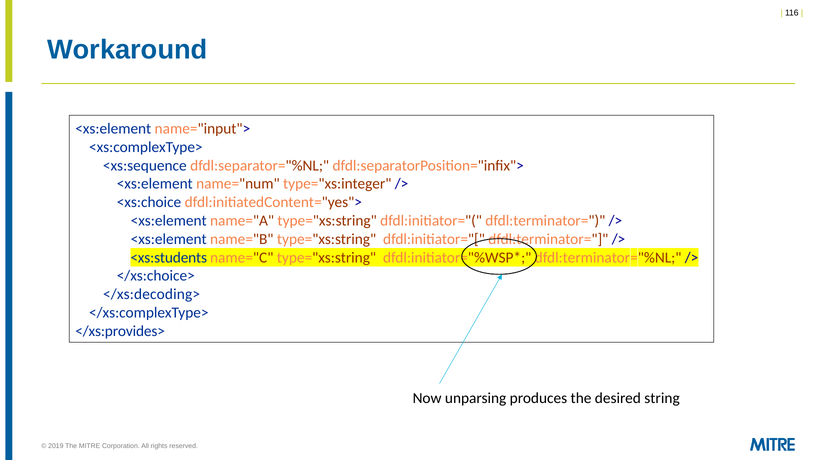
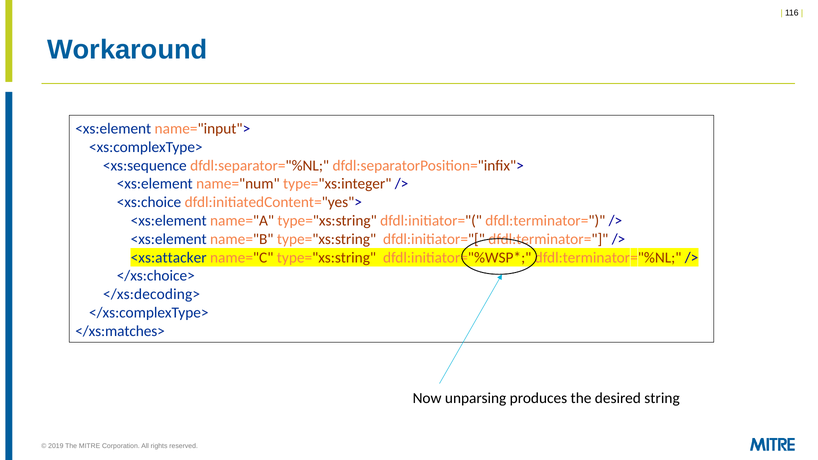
<xs:students: <xs:students -> <xs:attacker
</xs:provides>: </xs:provides> -> </xs:matches>
